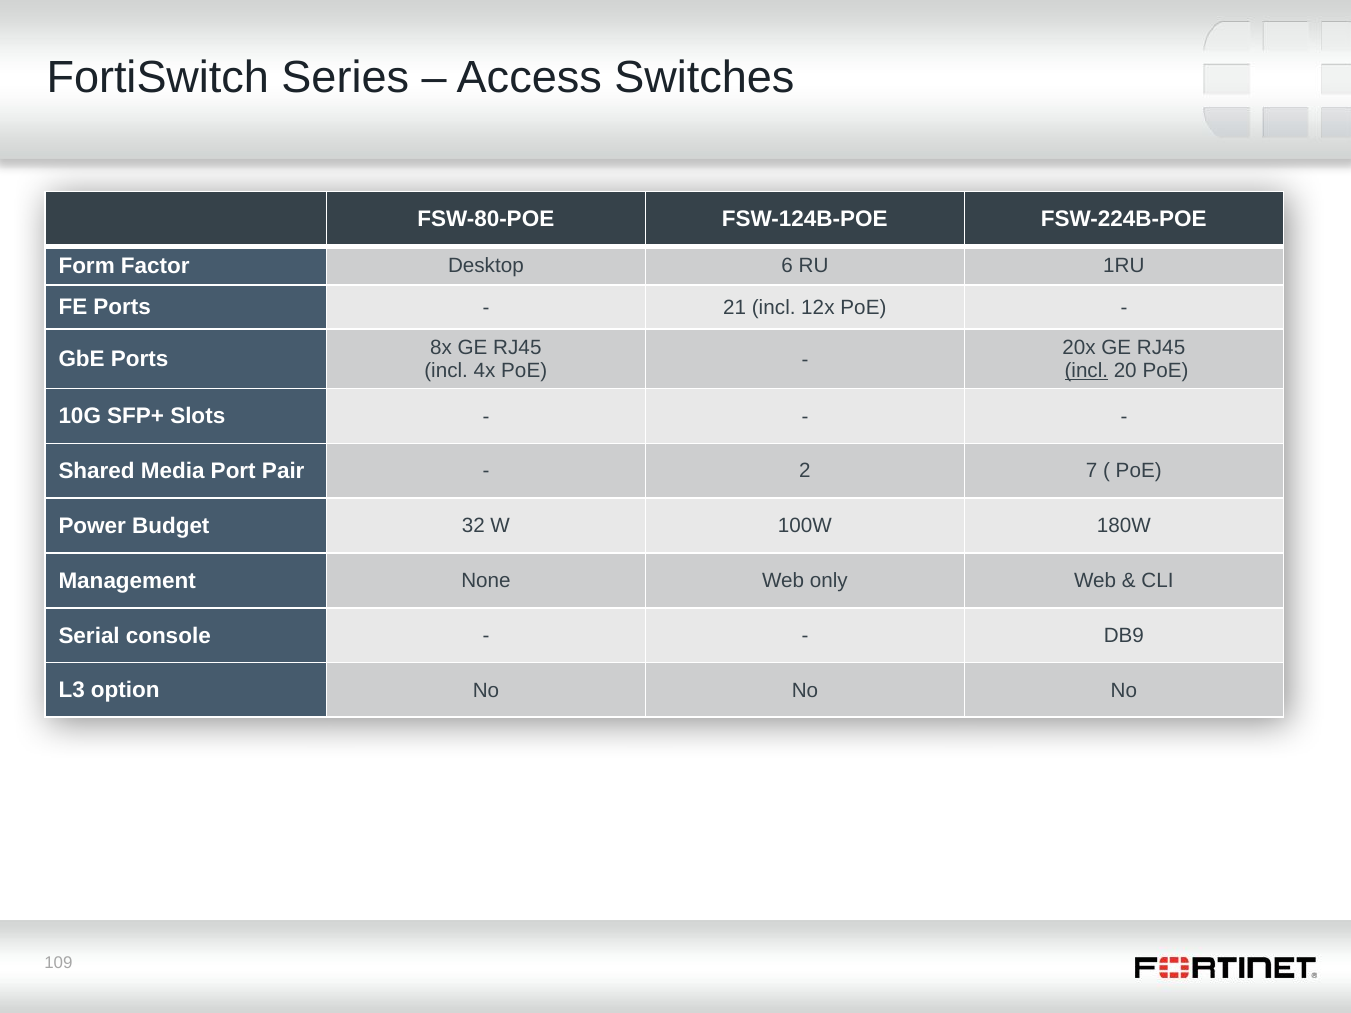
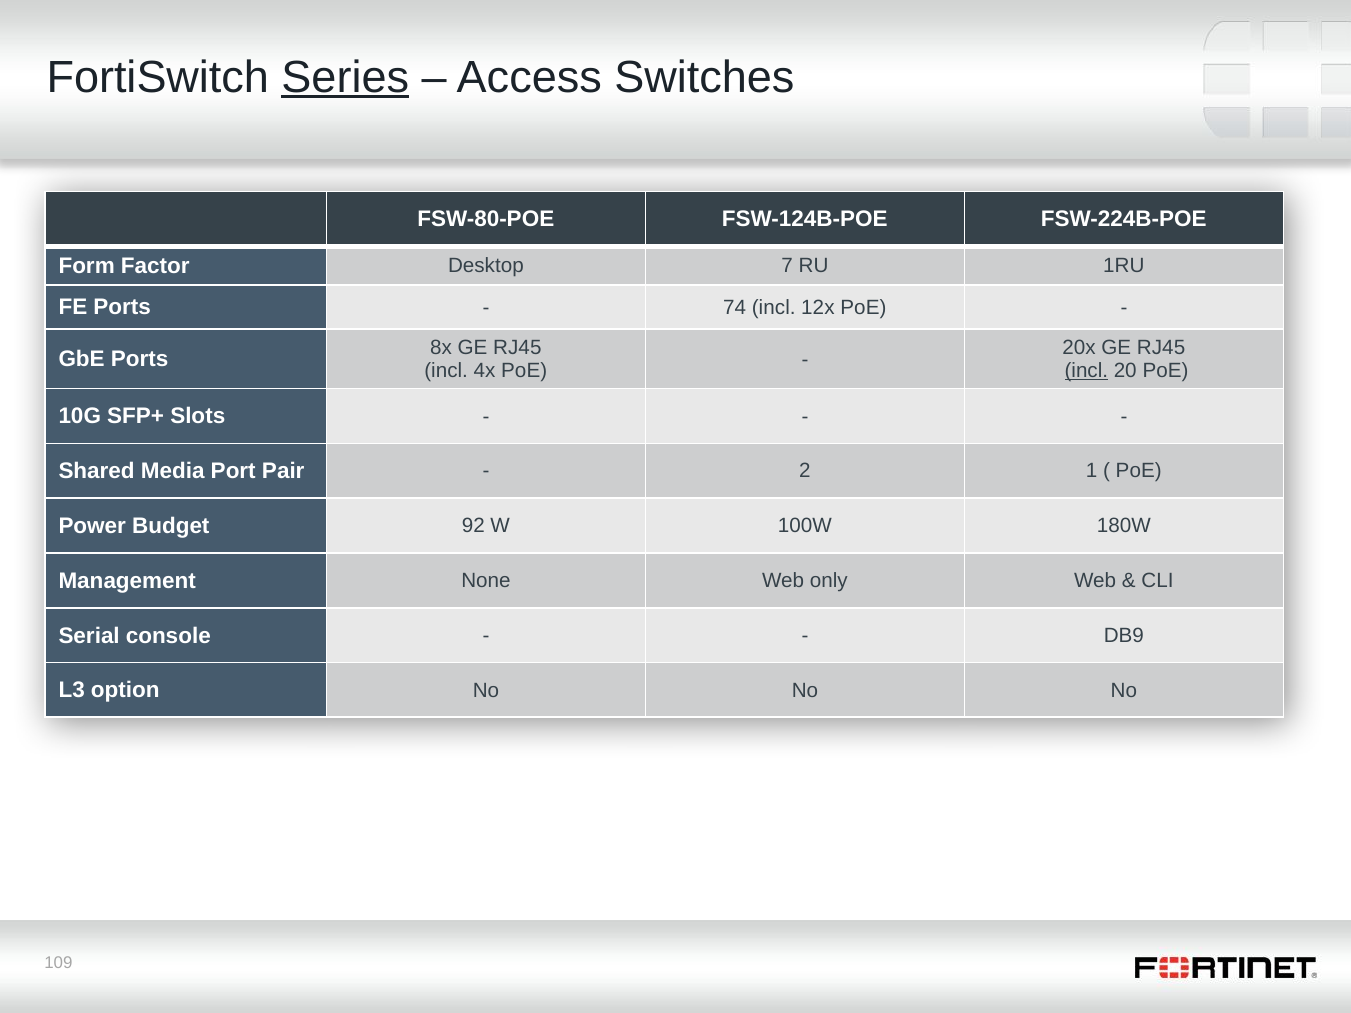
Series underline: none -> present
6: 6 -> 7
21: 21 -> 74
7: 7 -> 1
32: 32 -> 92
